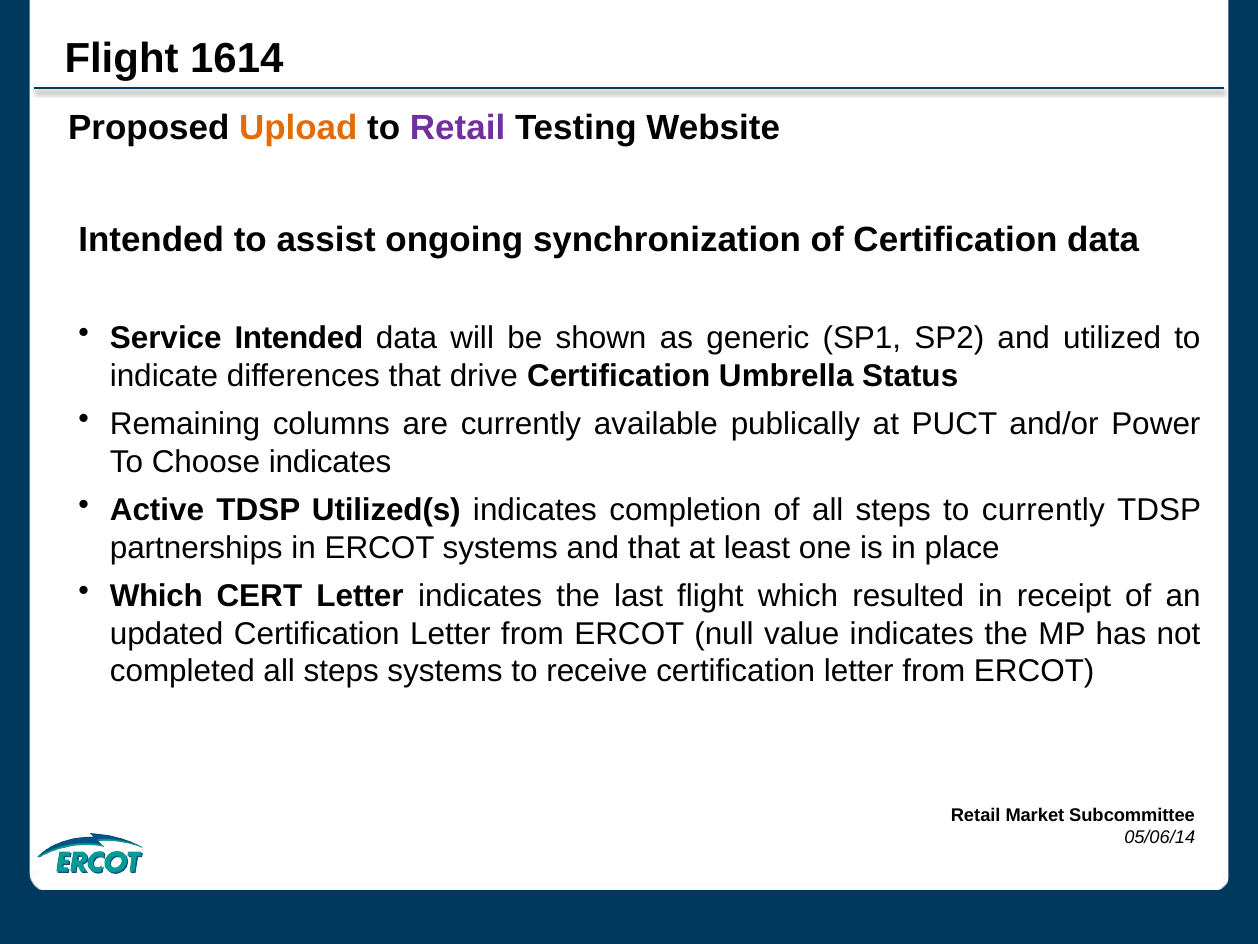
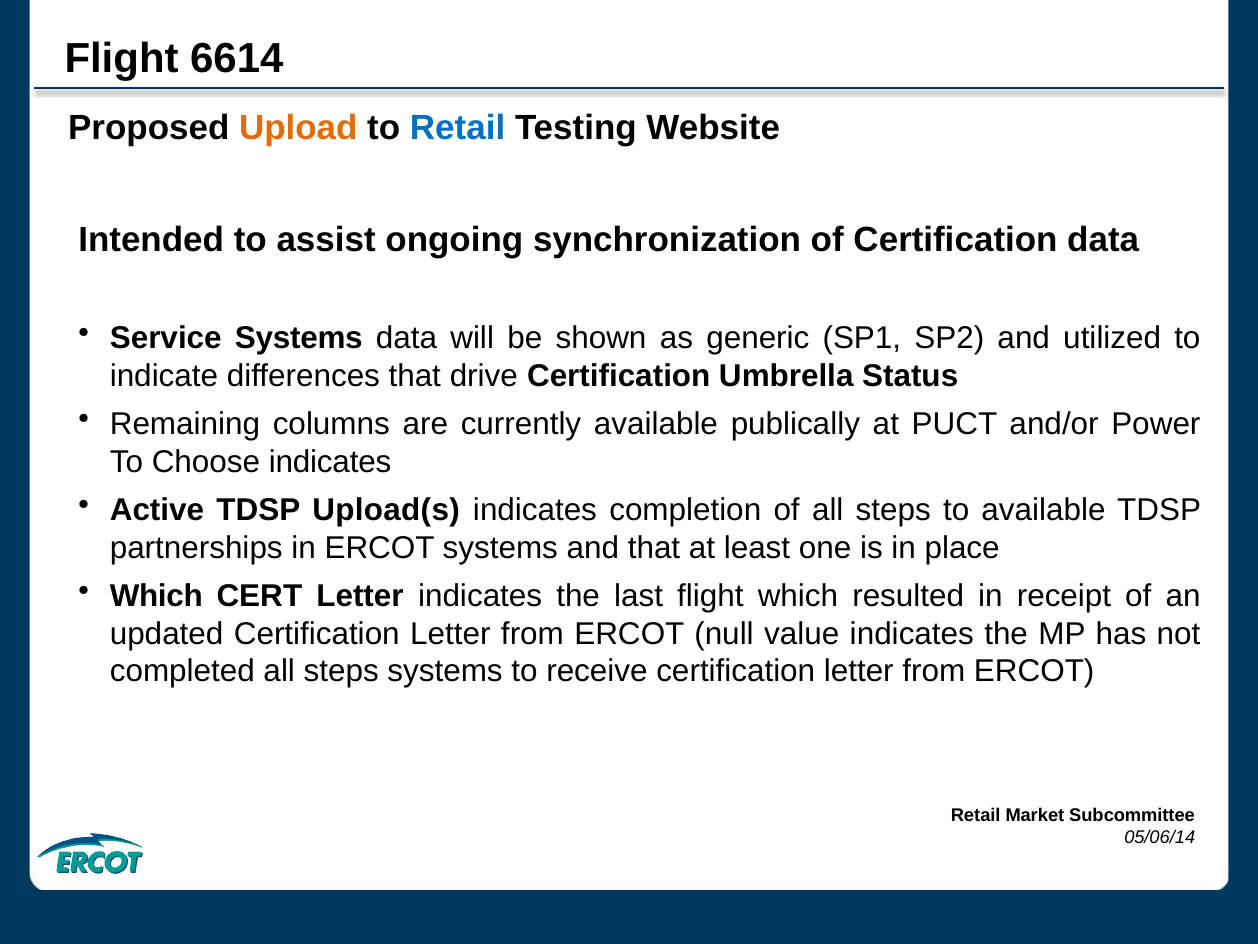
1614: 1614 -> 6614
Retail at (458, 128) colour: purple -> blue
Service Intended: Intended -> Systems
Utilized(s: Utilized(s -> Upload(s
to currently: currently -> available
